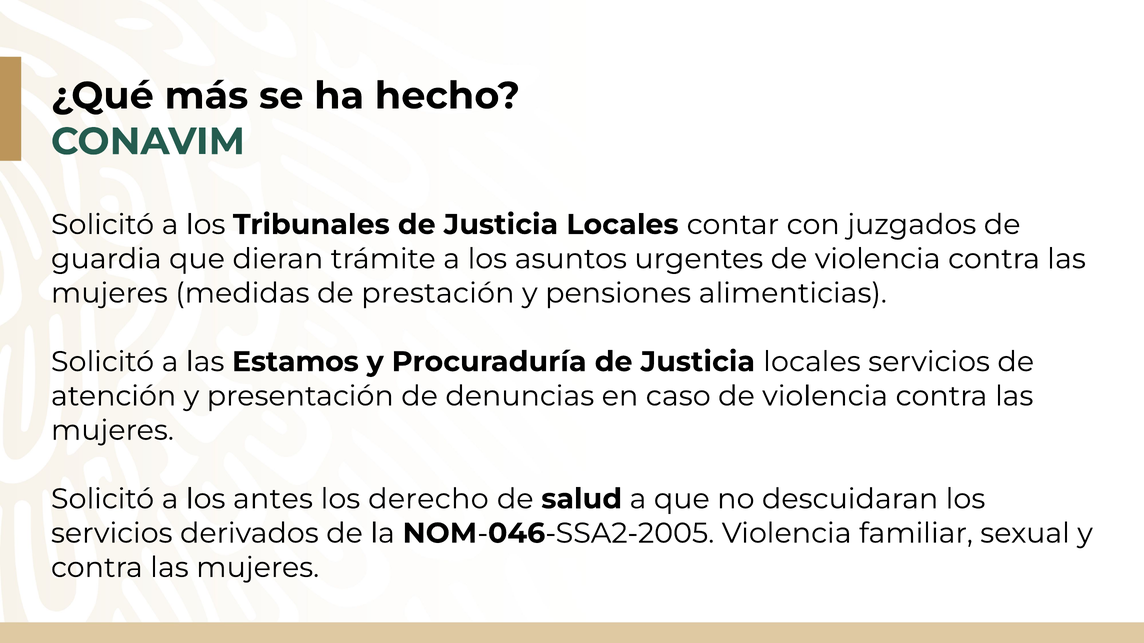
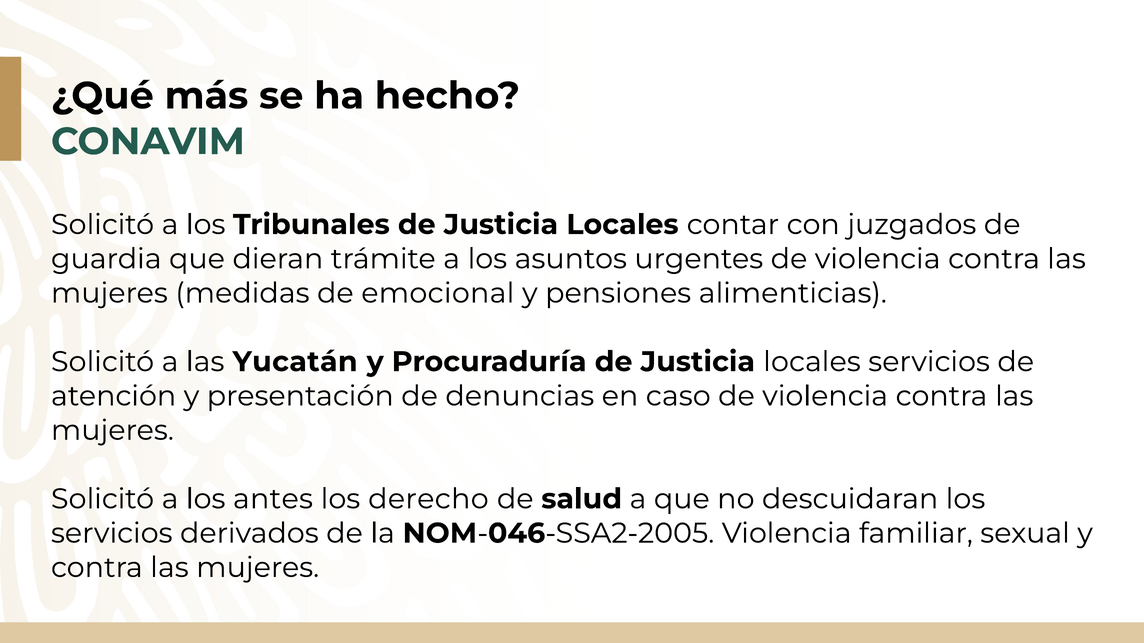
prestación: prestación -> emocional
Estamos: Estamos -> Yucatán
